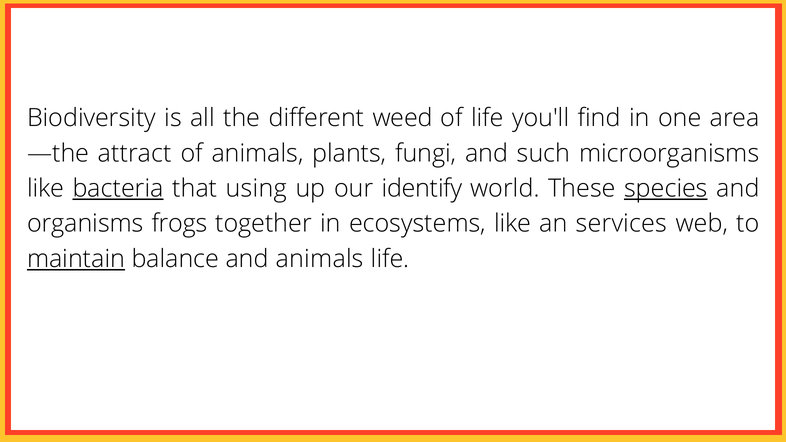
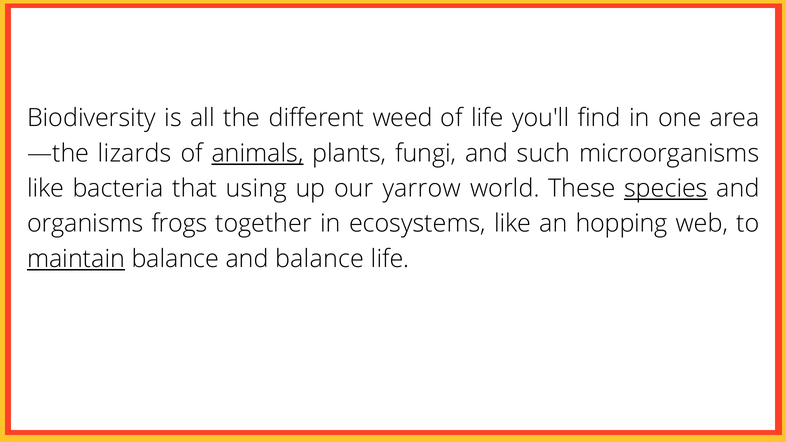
attract: attract -> lizards
animals at (257, 153) underline: none -> present
bacteria underline: present -> none
identify: identify -> yarrow
services: services -> hopping
and animals: animals -> balance
